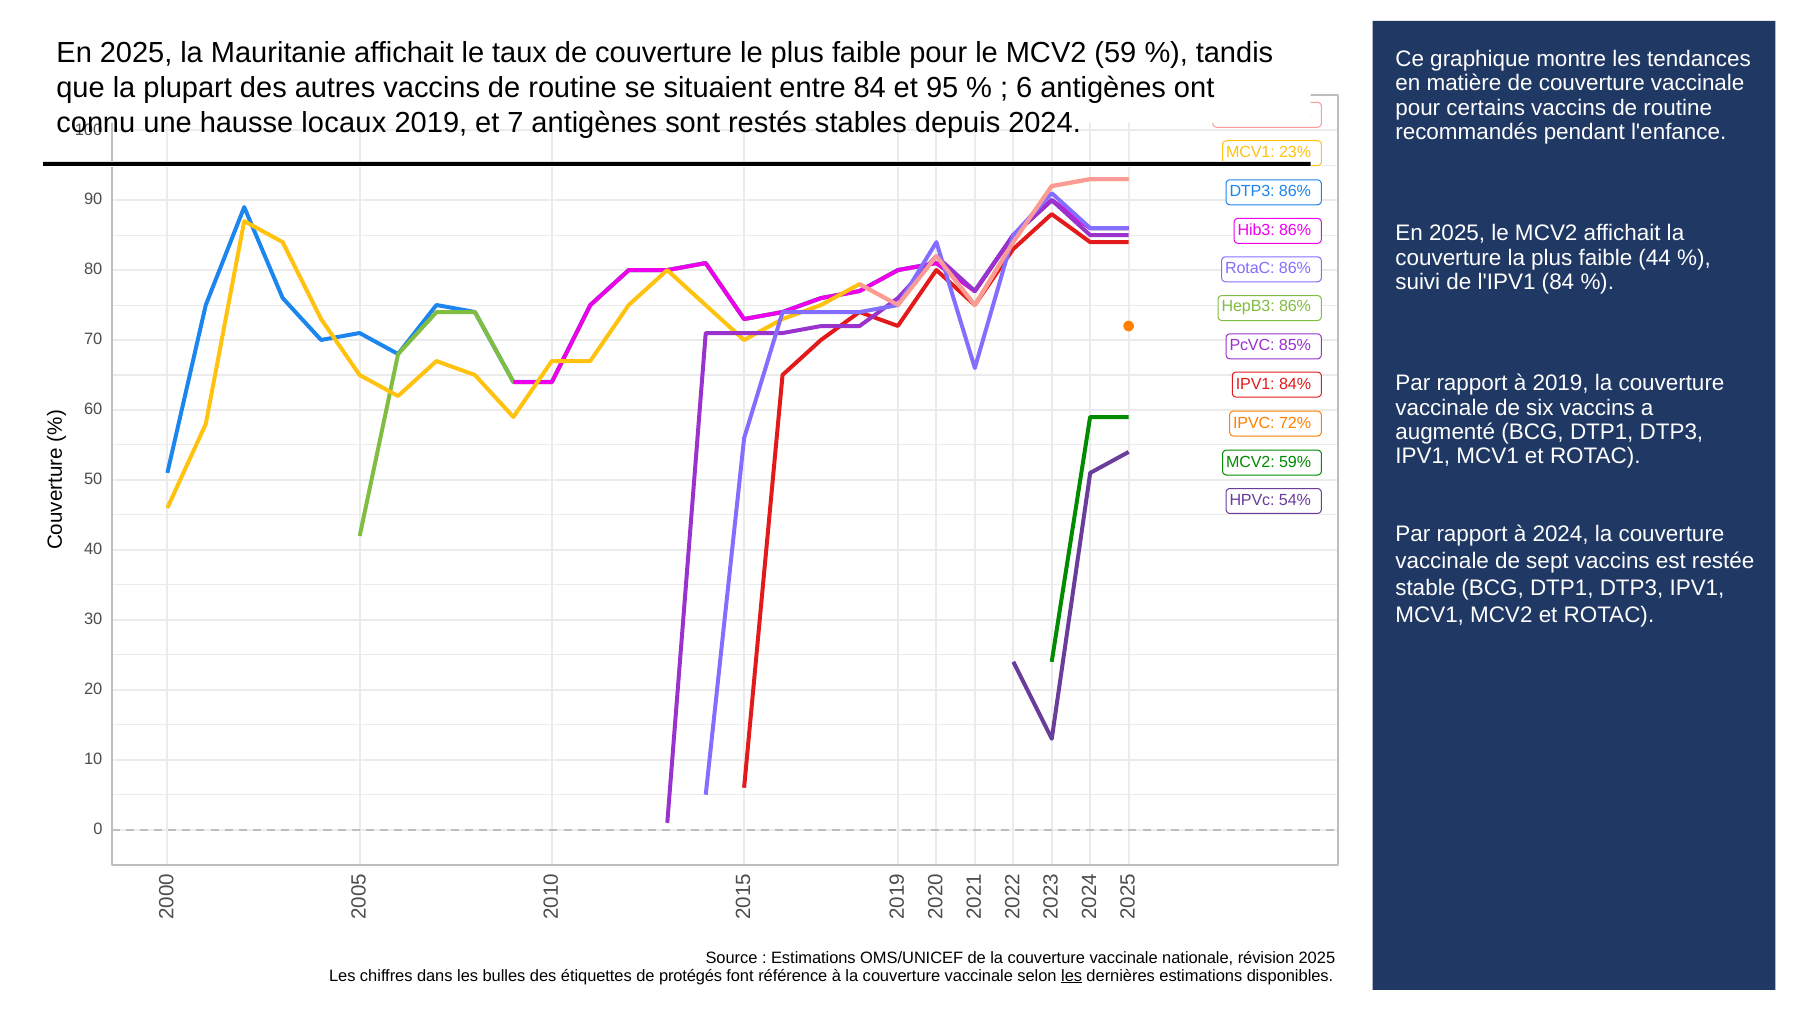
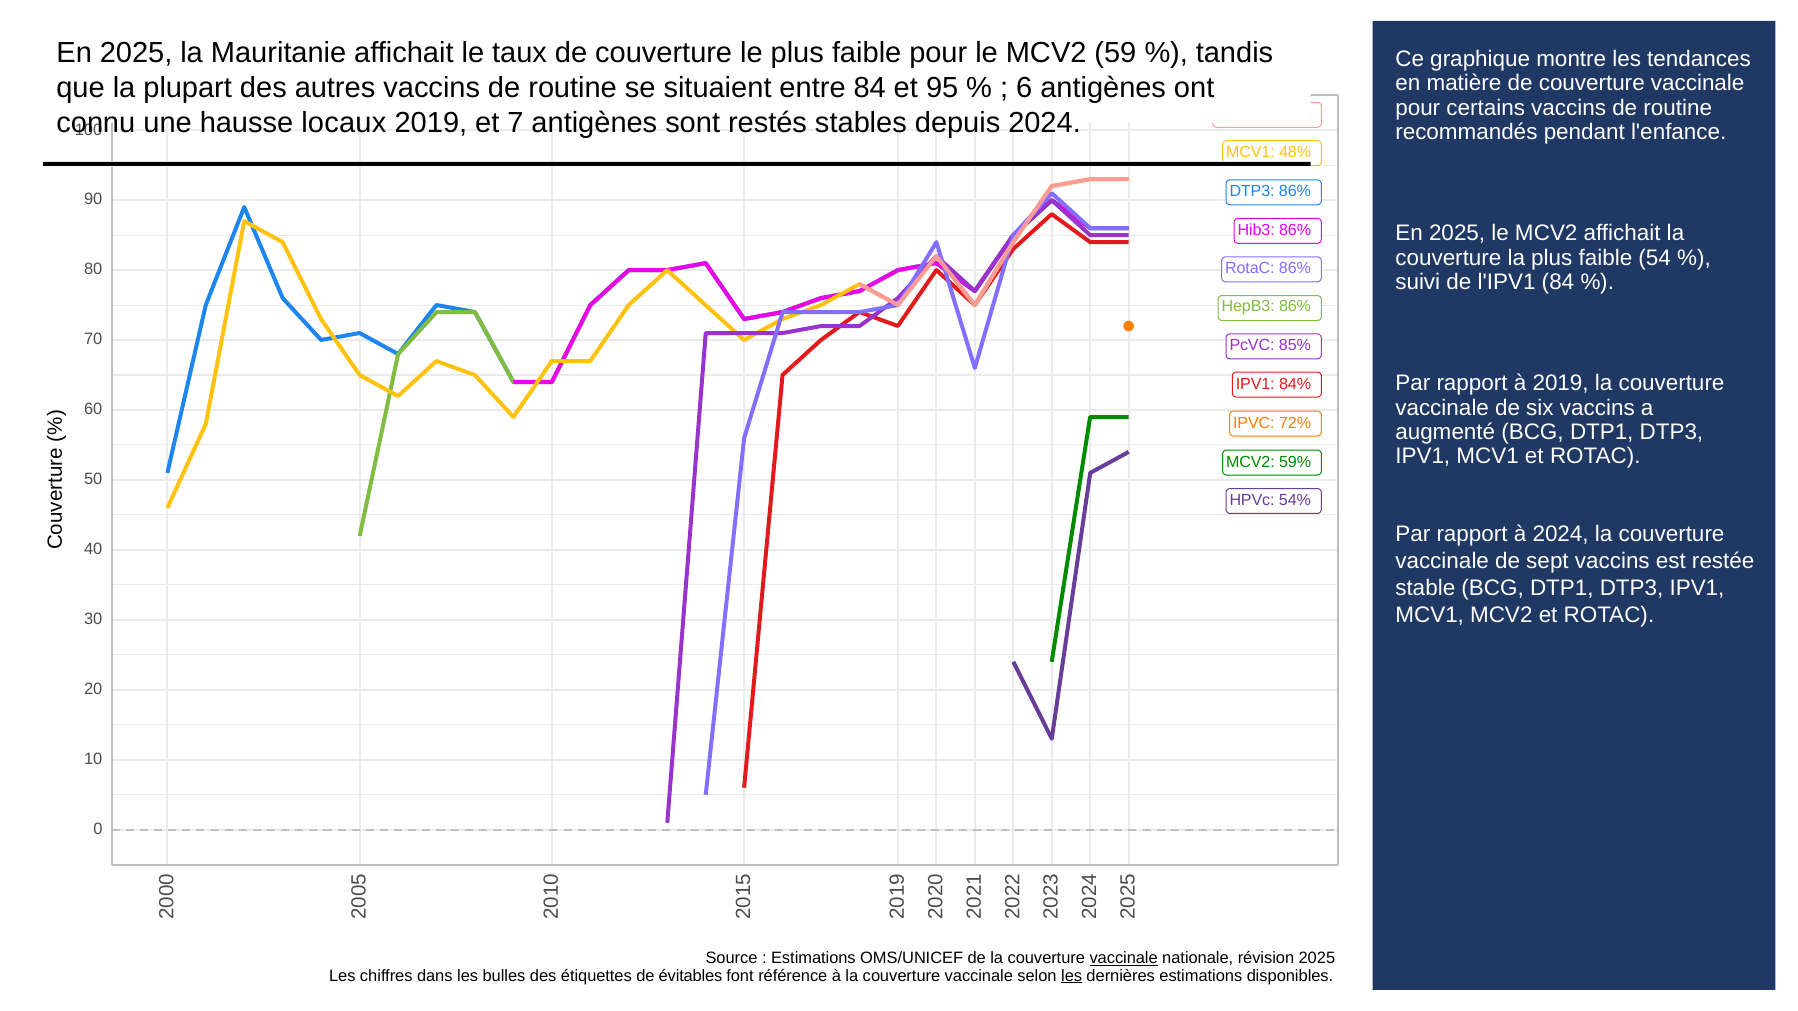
23%: 23% -> 48%
44 at (1655, 258): 44 -> 54
vaccinale at (1124, 959) underline: none -> present
protégés: protégés -> évitables
